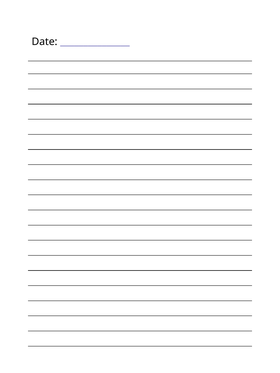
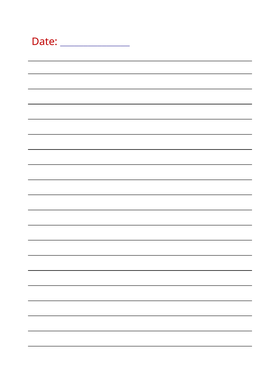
Date colour: black -> red
